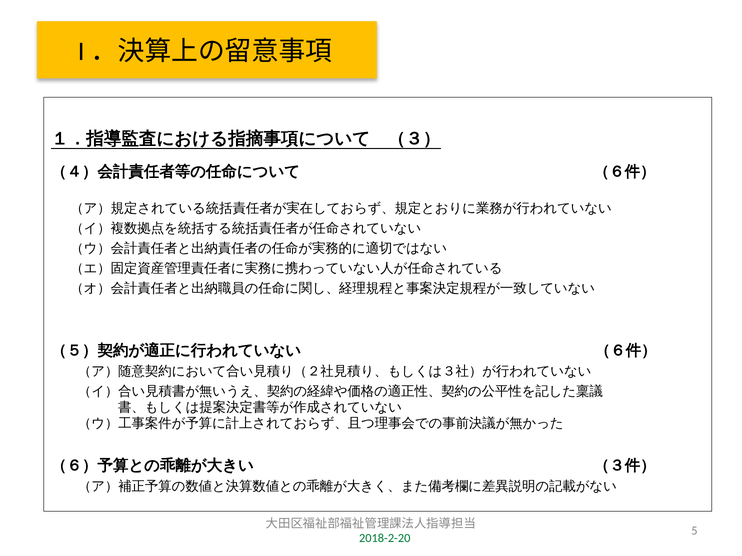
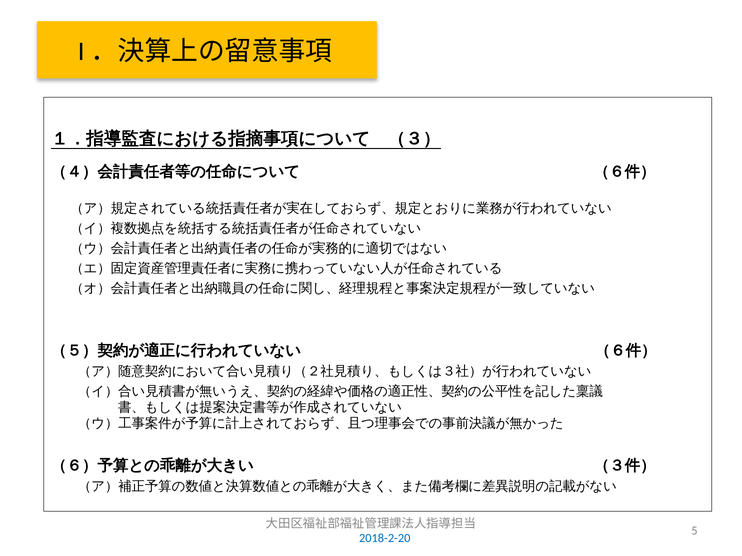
2018-2-20 colour: green -> blue
